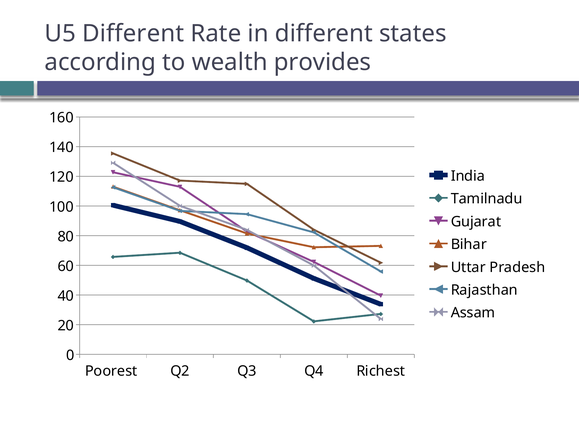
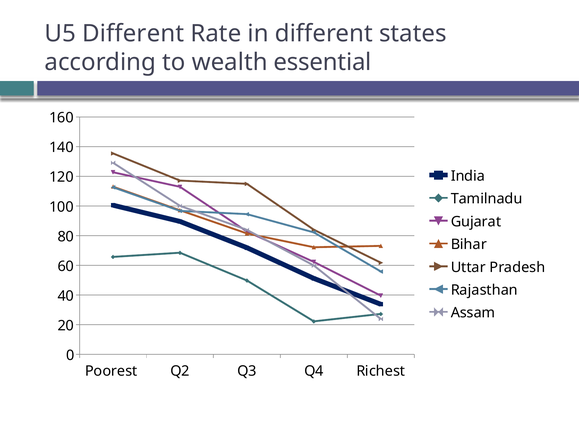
provides: provides -> essential
